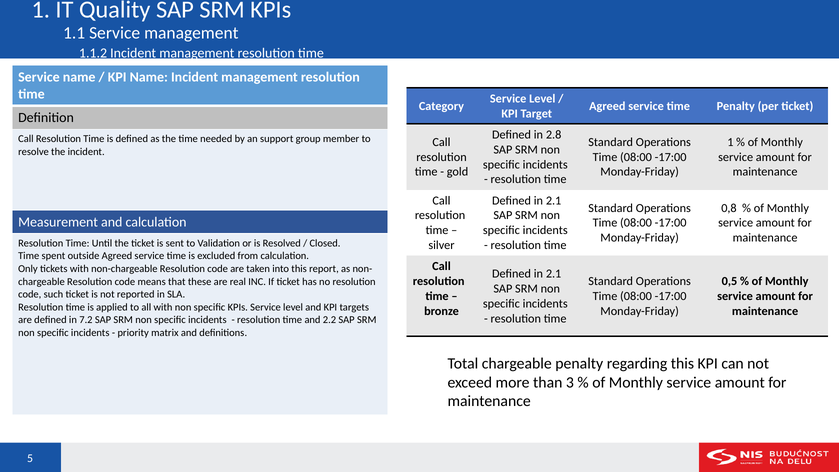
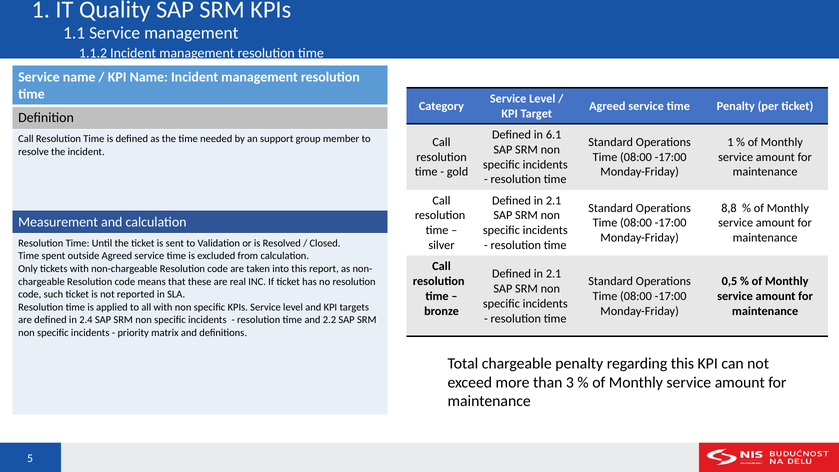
2.8: 2.8 -> 6.1
0,8: 0,8 -> 8,8
7.2: 7.2 -> 2.4
